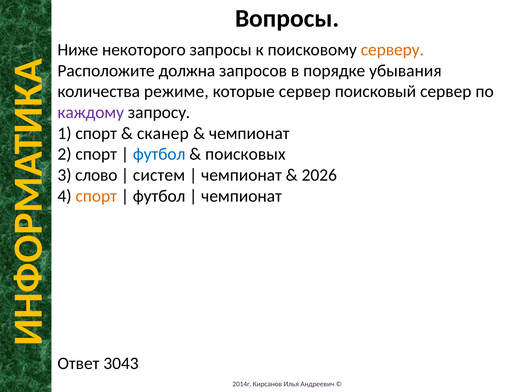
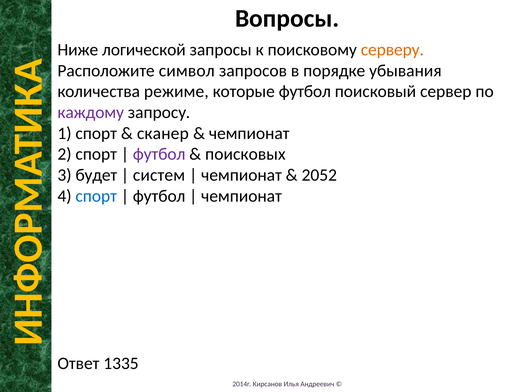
некоторого: некоторого -> логической
должна: должна -> символ
которые сервер: сервер -> футбол
футбол at (159, 154) colour: blue -> purple
слово: слово -> будет
2026: 2026 -> 2052
спорт at (96, 196) colour: orange -> blue
3043: 3043 -> 1335
